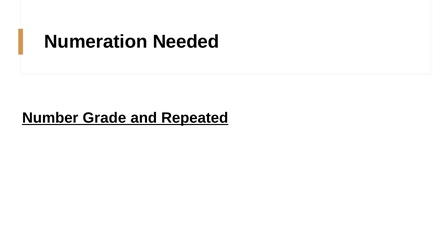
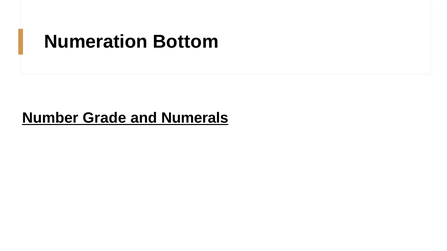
Needed: Needed -> Bottom
Repeated: Repeated -> Numerals
